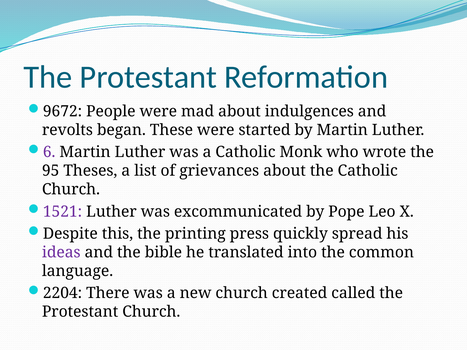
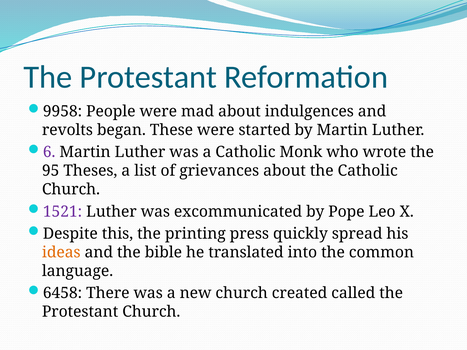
9672: 9672 -> 9958
ideas colour: purple -> orange
2204: 2204 -> 6458
